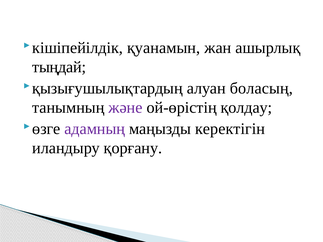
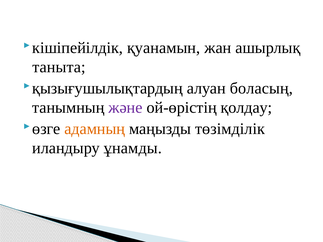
тыңдай: тыңдай -> таныта
адамның colour: purple -> orange
керектігін: керектігін -> төзімділік
қорғану: қорғану -> ұнамды
